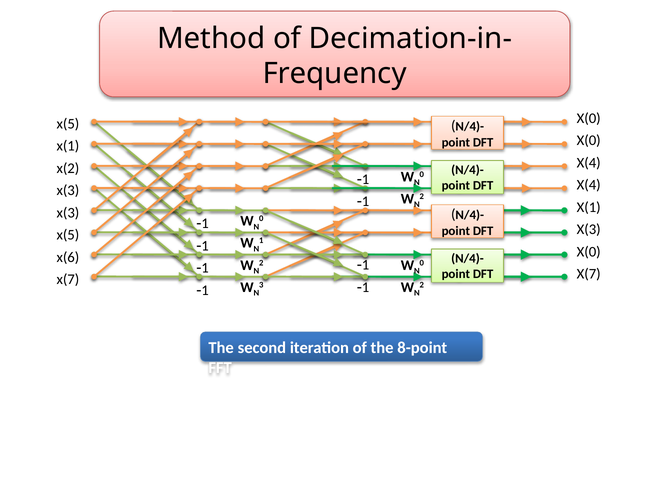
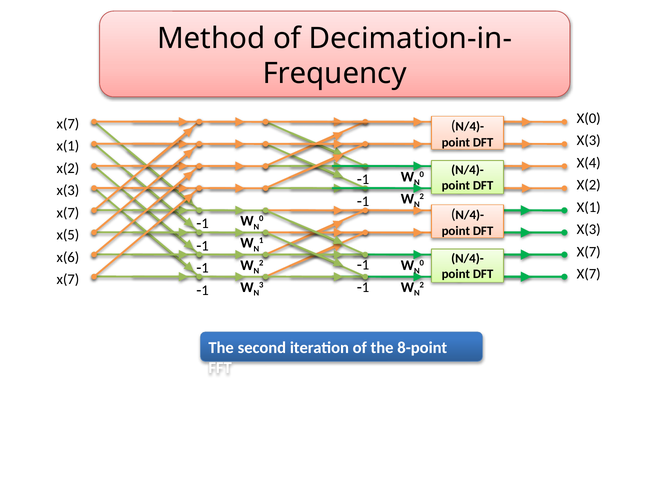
x(5 at (68, 124): x(5 -> x(7
X(0 at (589, 141): X(0 -> X(3
X(4 at (589, 185): X(4 -> X(2
x(3 at (68, 213): x(3 -> x(7
X(0 at (589, 252): X(0 -> X(7
